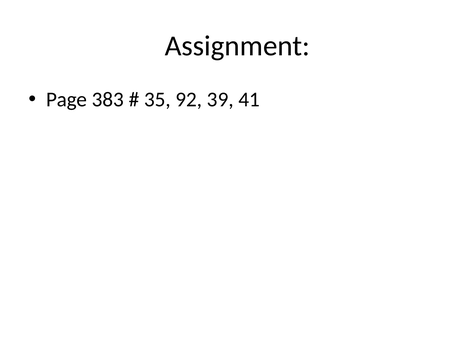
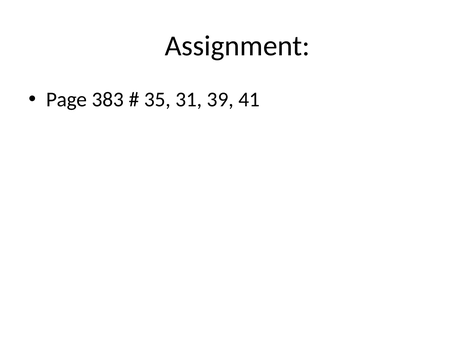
92: 92 -> 31
